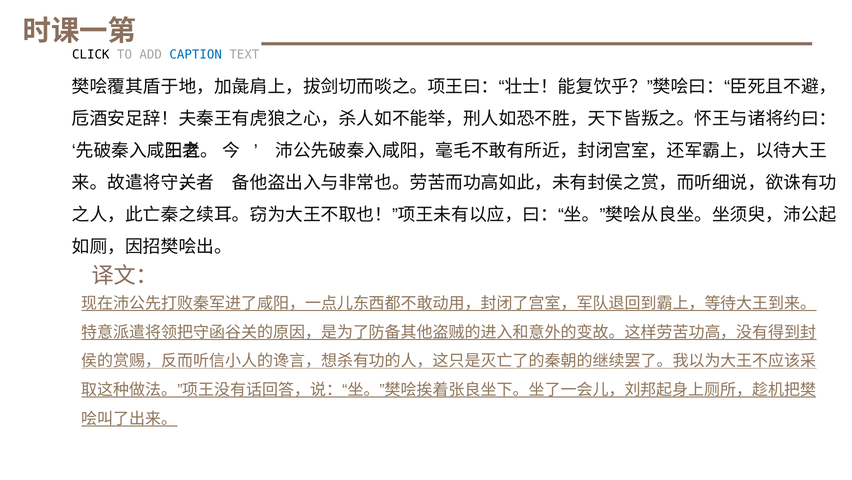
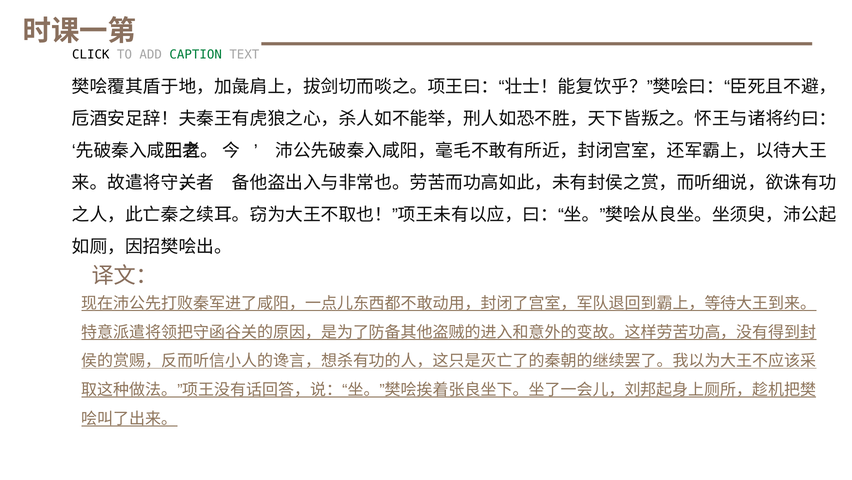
CAPTION colour: blue -> green
